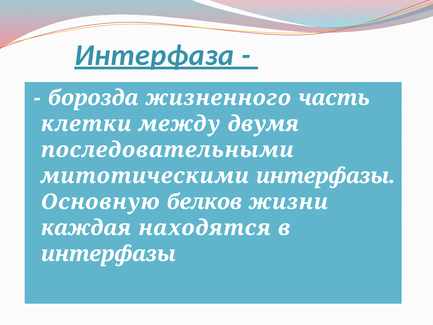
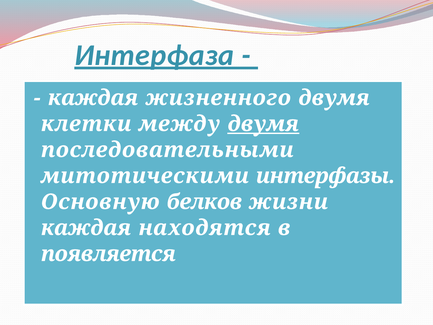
борозда at (93, 98): борозда -> каждая
жизненного часть: часть -> двумя
двумя at (263, 124) underline: none -> present
интерфазы at (108, 254): интерфазы -> появляется
